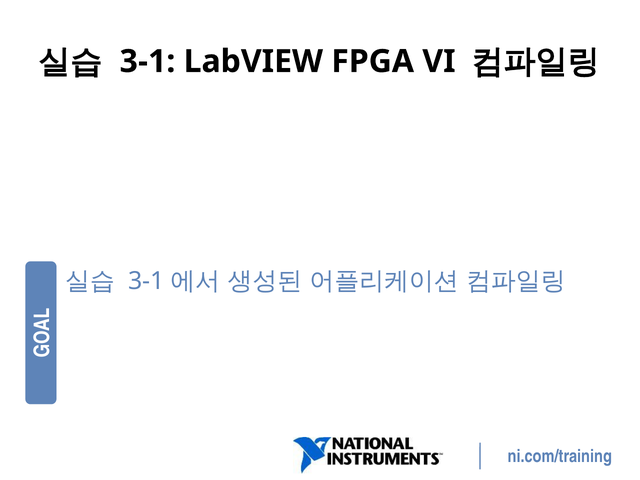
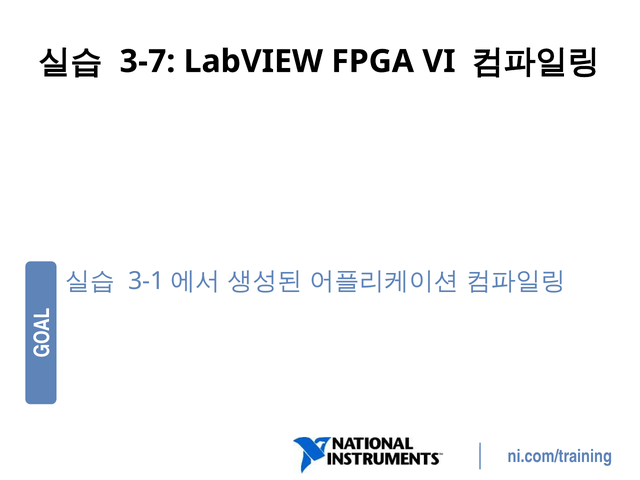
3-1 at (147, 61): 3-1 -> 3-7
